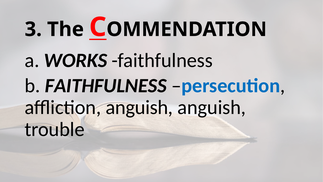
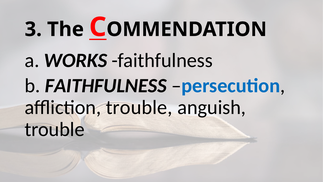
affliction anguish: anguish -> trouble
